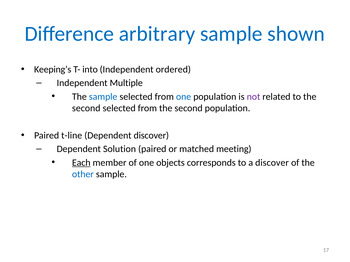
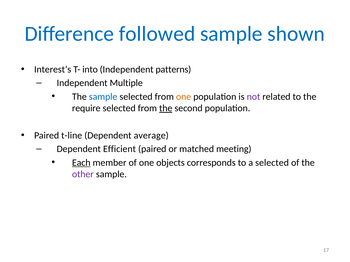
arbitrary: arbitrary -> followed
Keeping’s: Keeping’s -> Interest’s
ordered: ordered -> patterns
one at (184, 97) colour: blue -> orange
second at (86, 108): second -> require
the at (166, 108) underline: none -> present
Dependent discover: discover -> average
Solution: Solution -> Efficient
a discover: discover -> selected
other colour: blue -> purple
